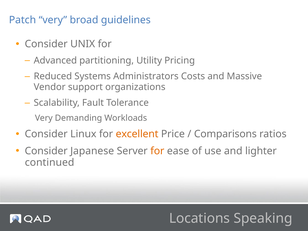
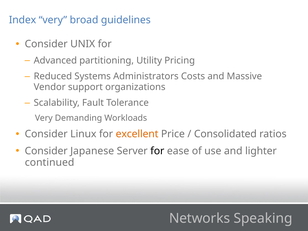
Patch: Patch -> Index
Comparisons: Comparisons -> Consolidated
for at (157, 151) colour: orange -> black
Locations: Locations -> Networks
